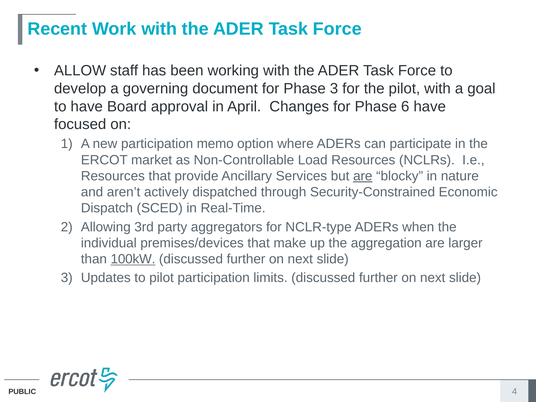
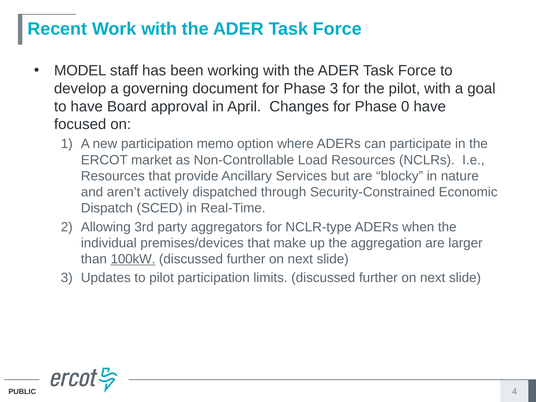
ALLOW: ALLOW -> MODEL
6: 6 -> 0
are at (363, 176) underline: present -> none
